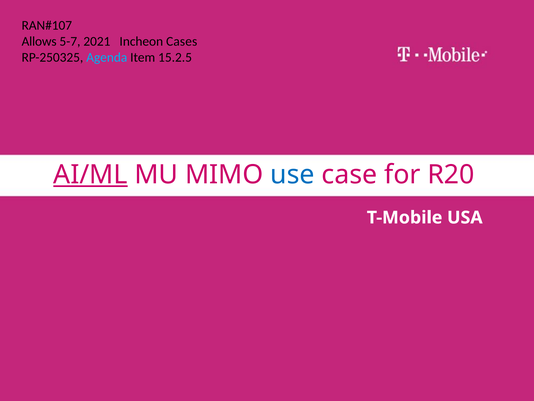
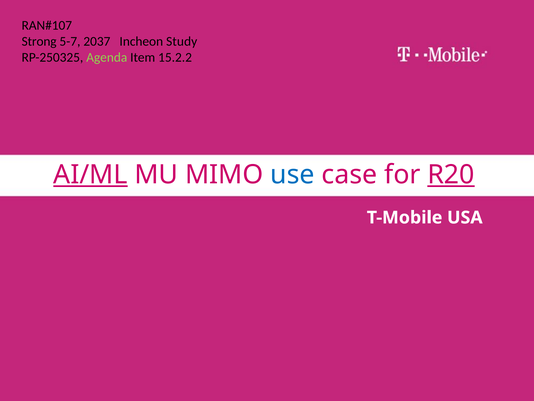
Allows: Allows -> Strong
2021: 2021 -> 2037
Cases: Cases -> Study
Agenda colour: light blue -> light green
15.2.5: 15.2.5 -> 15.2.2
R20 underline: none -> present
